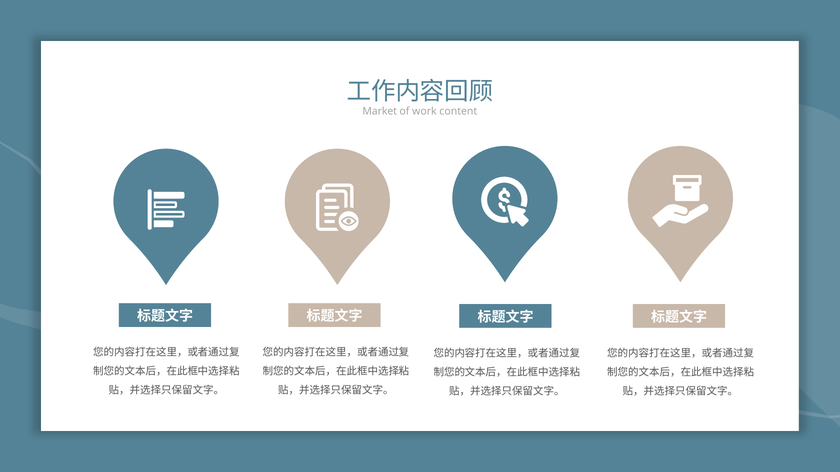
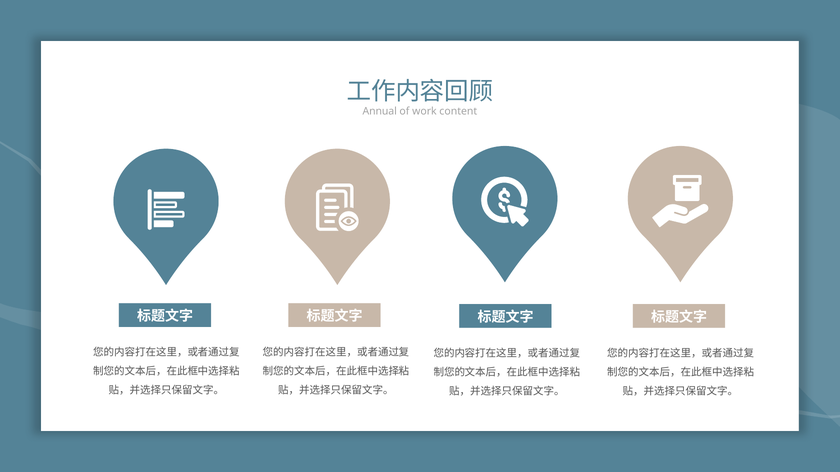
Market: Market -> Annual
